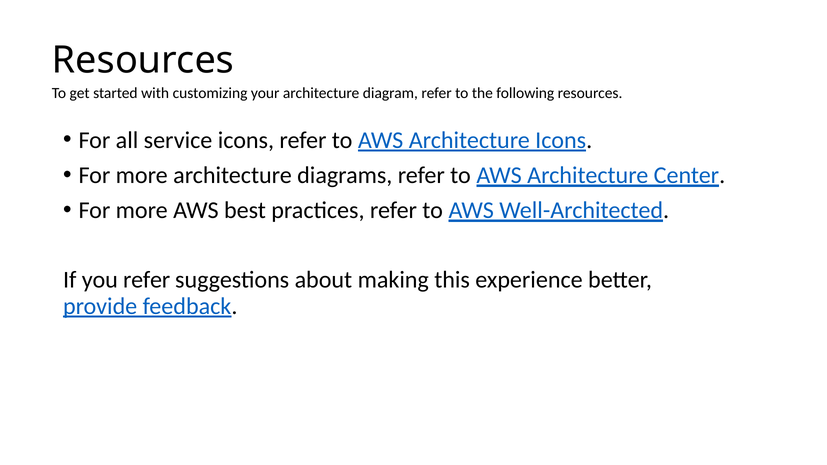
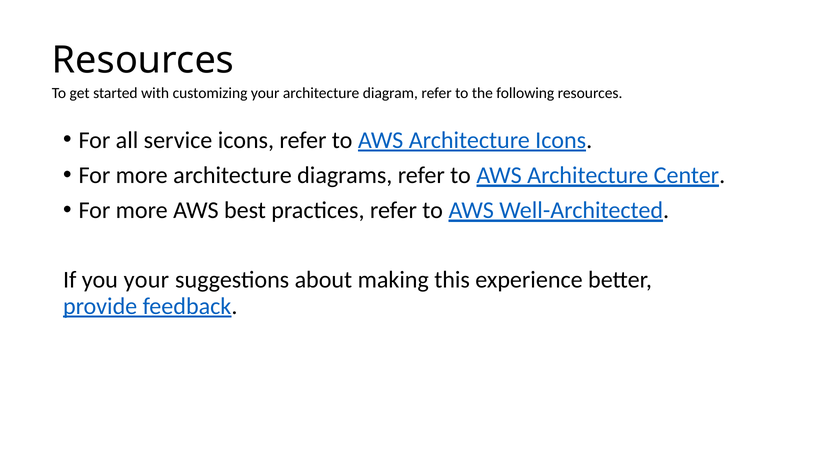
you refer: refer -> your
